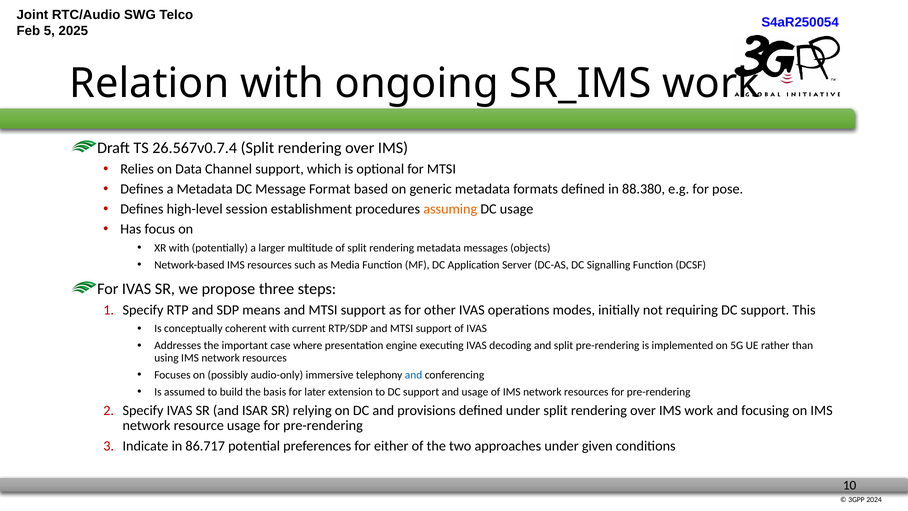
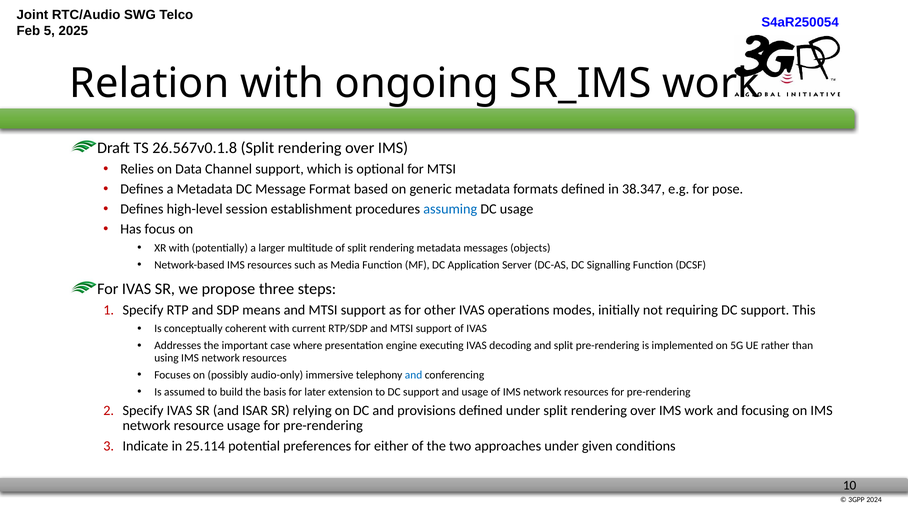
26.567v0.7.4: 26.567v0.7.4 -> 26.567v0.1.8
88.380: 88.380 -> 38.347
assuming colour: orange -> blue
86.717: 86.717 -> 25.114
